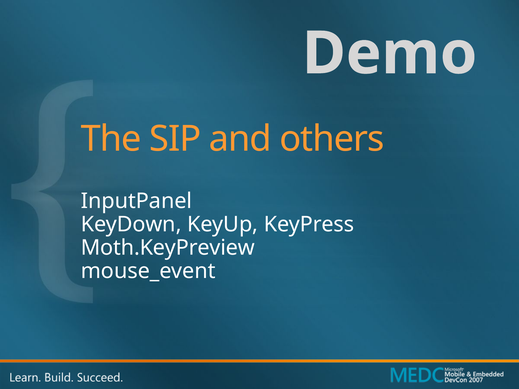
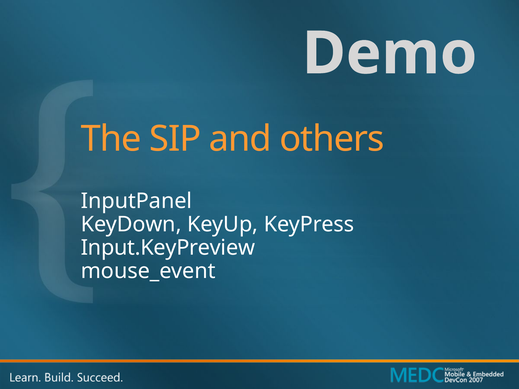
Moth.KeyPreview: Moth.KeyPreview -> Input.KeyPreview
